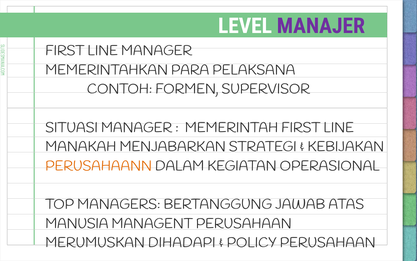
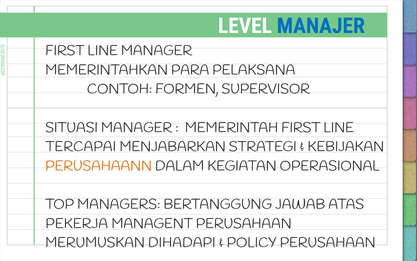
MANAJER colour: purple -> blue
MANAKAH: MANAKAH -> TERCAPAI
MANUSIA: MANUSIA -> PEKERJA
